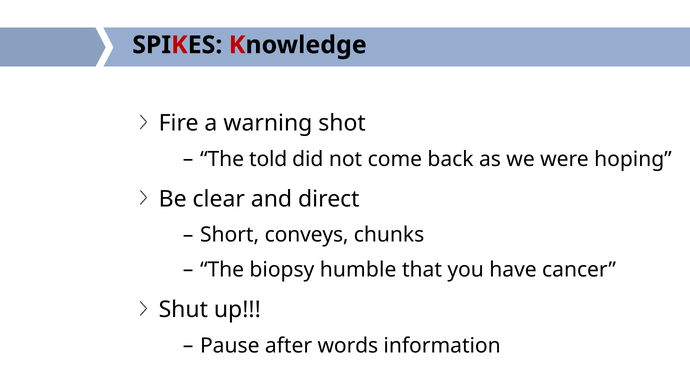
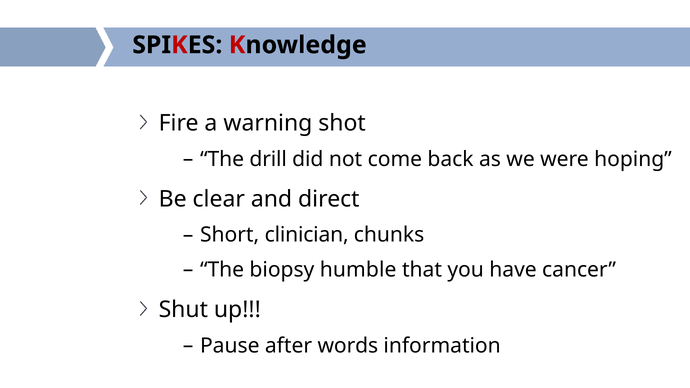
told: told -> drill
conveys: conveys -> clinician
